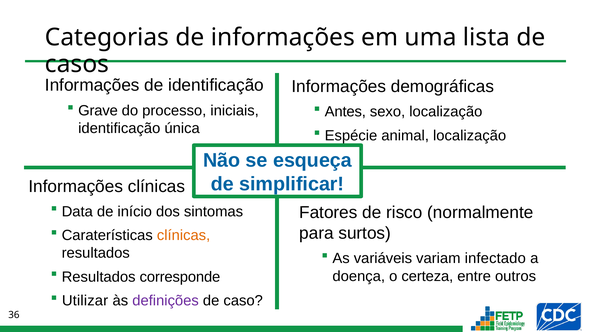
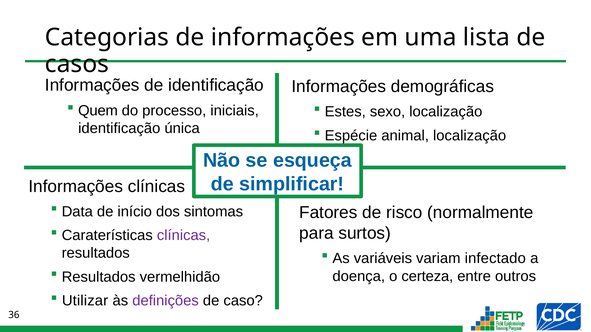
Grave: Grave -> Quem
Antes: Antes -> Estes
clínicas at (184, 236) colour: orange -> purple
corresponde: corresponde -> vermelhidão
